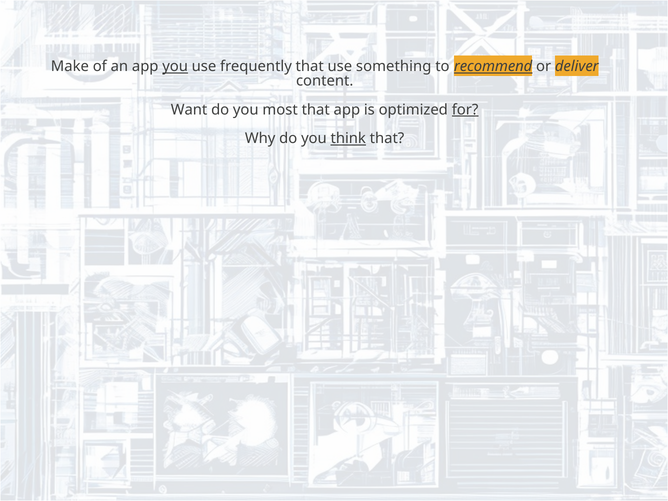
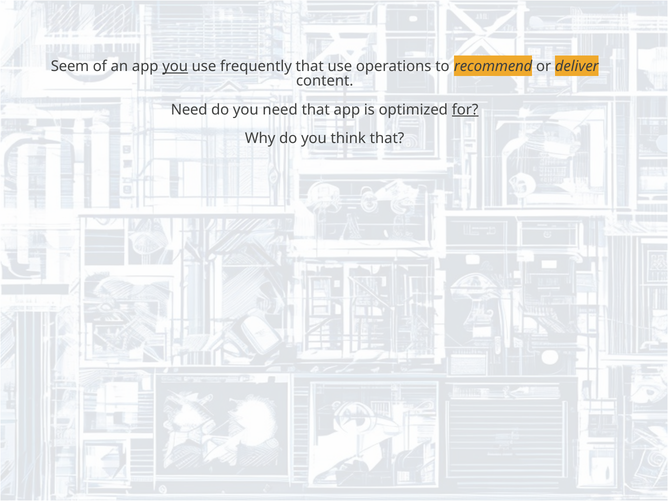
Make: Make -> Seem
something: something -> operations
recommend underline: present -> none
Want at (189, 110): Want -> Need
you most: most -> need
think underline: present -> none
